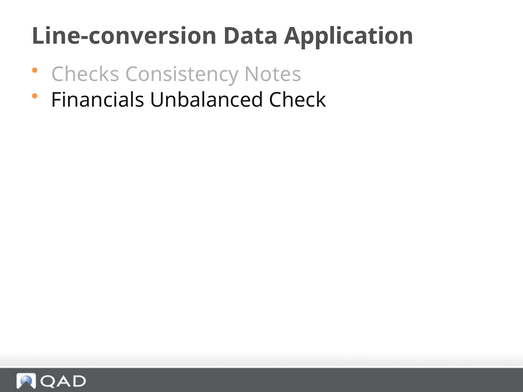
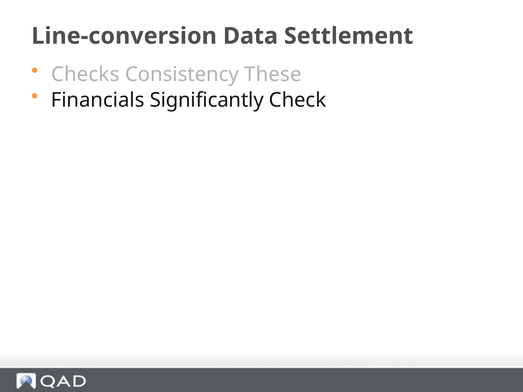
Application: Application -> Settlement
Notes: Notes -> These
Unbalanced: Unbalanced -> Significantly
